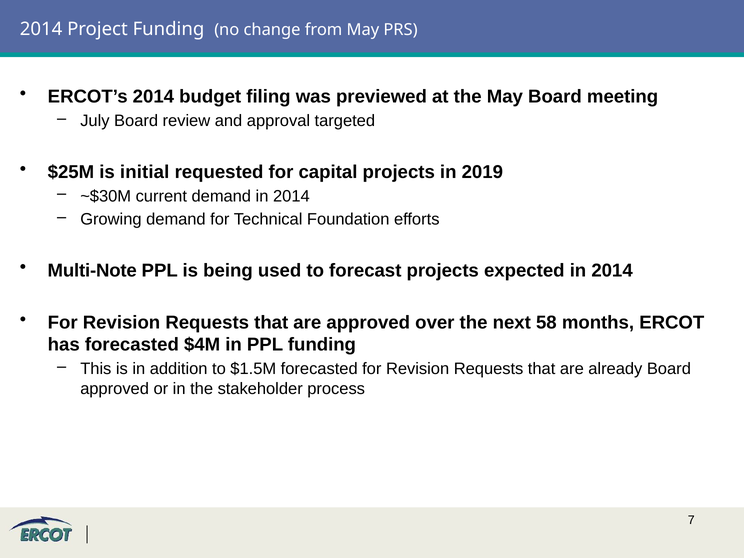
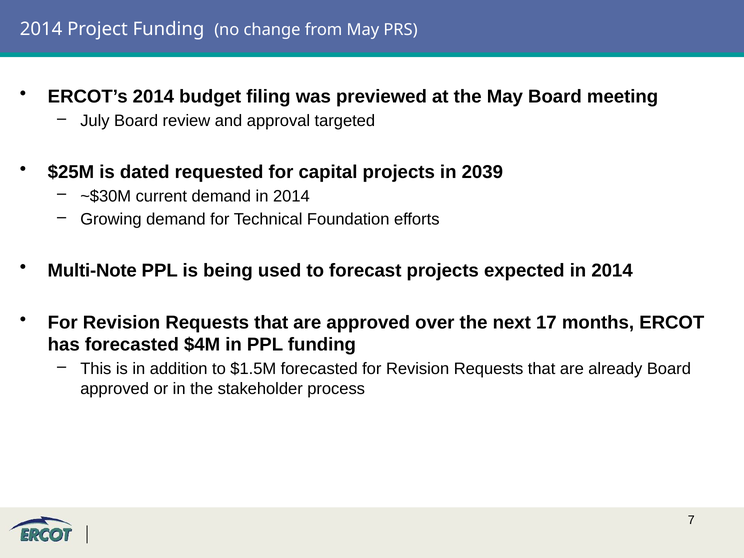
initial: initial -> dated
2019: 2019 -> 2039
58: 58 -> 17
